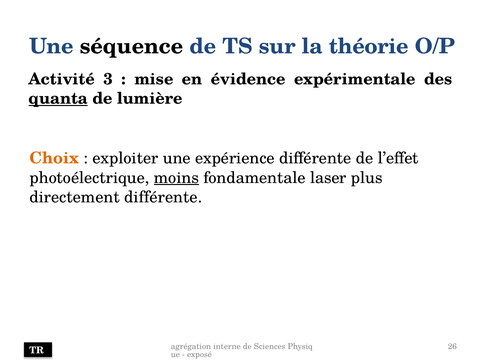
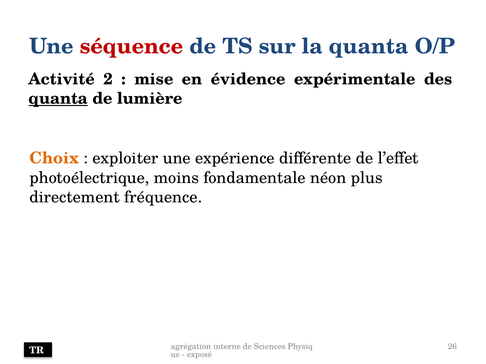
séquence colour: black -> red
la théorie: théorie -> quanta
3: 3 -> 2
moins underline: present -> none
fondamentale laser: laser -> néon
directement différente: différente -> fréquence
